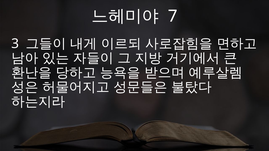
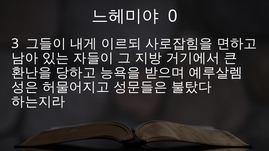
7: 7 -> 0
